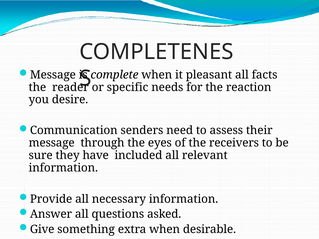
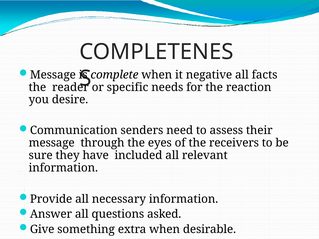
pleasant: pleasant -> negative
